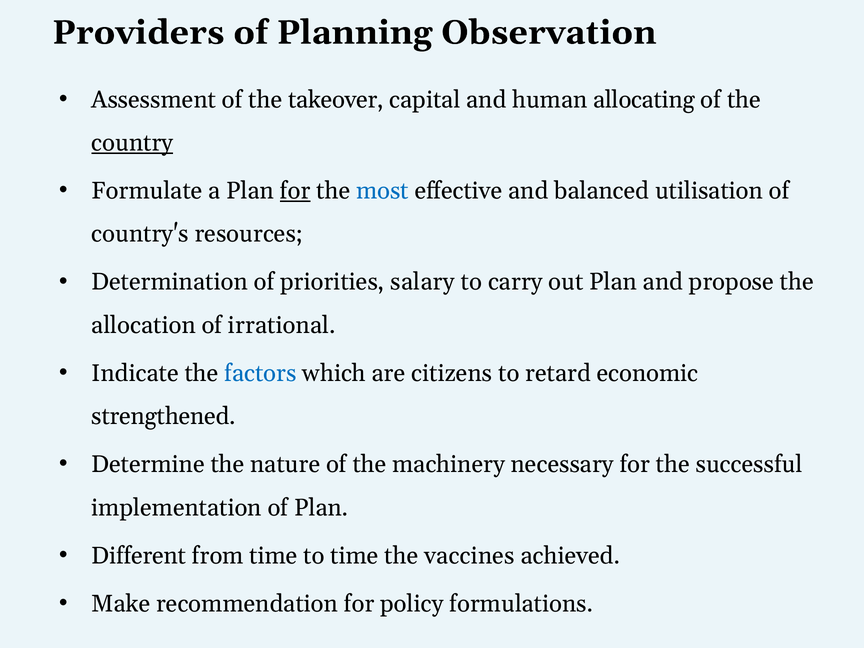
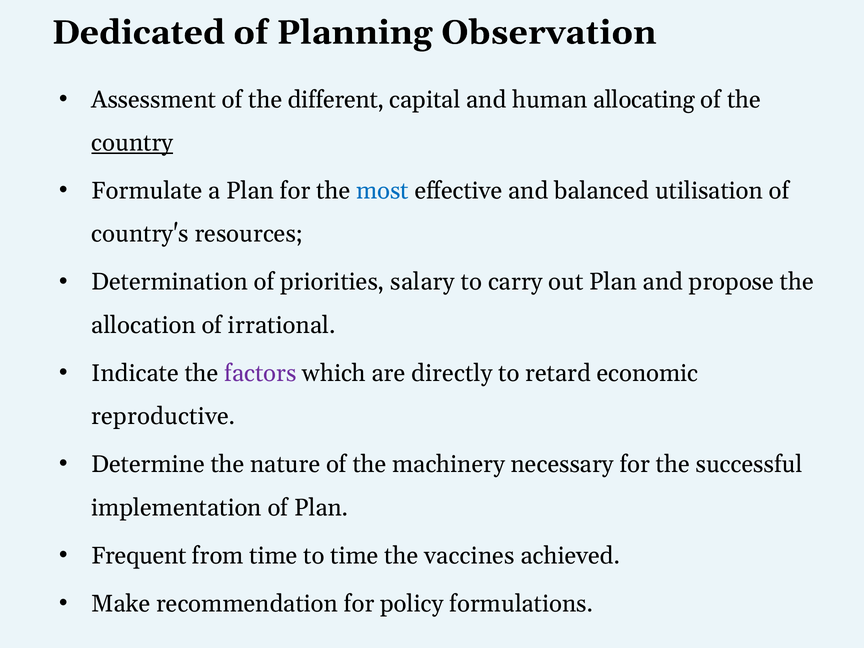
Providers: Providers -> Dedicated
takeover: takeover -> different
for at (295, 191) underline: present -> none
factors colour: blue -> purple
citizens: citizens -> directly
strengthened: strengthened -> reproductive
Different: Different -> Frequent
